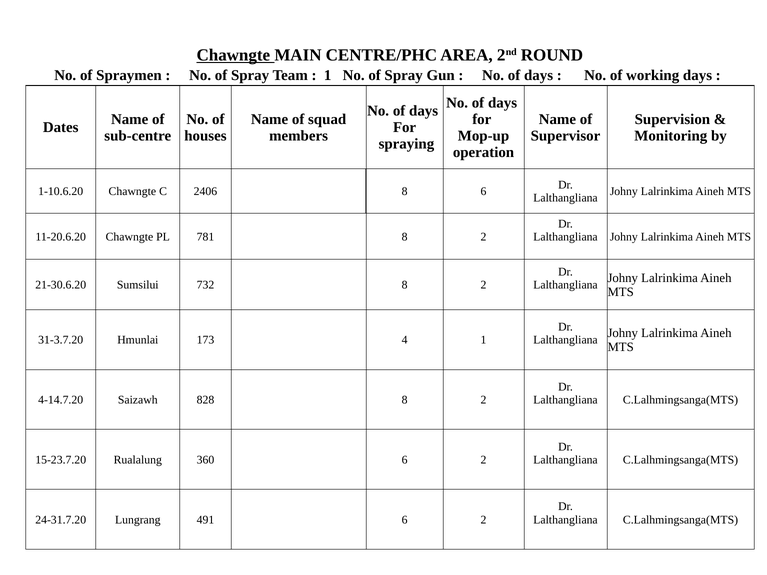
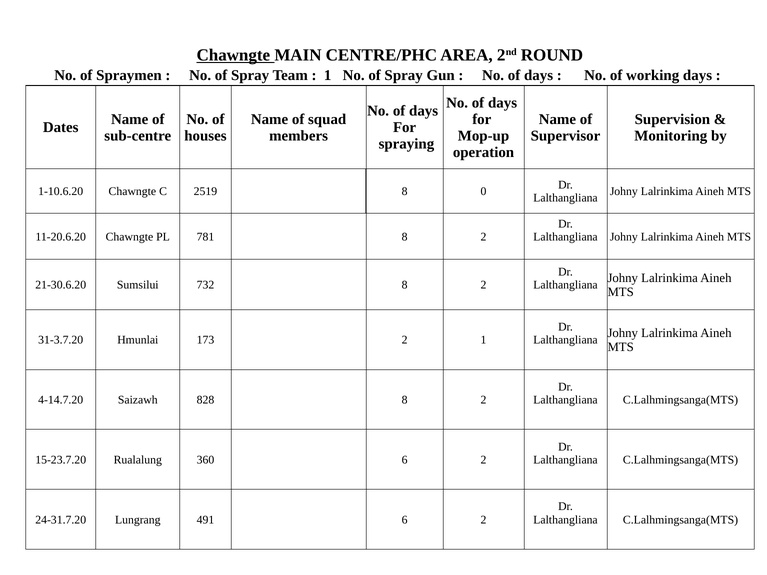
2406: 2406 -> 2519
8 6: 6 -> 0
173 4: 4 -> 2
